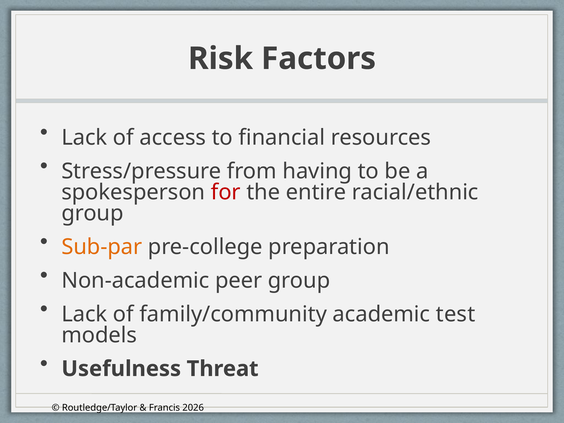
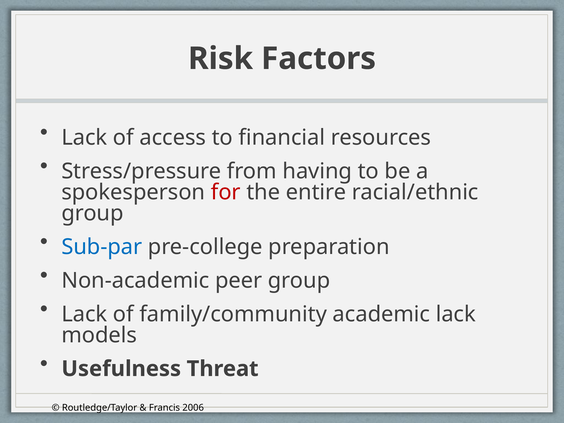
Sub-par colour: orange -> blue
academic test: test -> lack
2026: 2026 -> 2006
